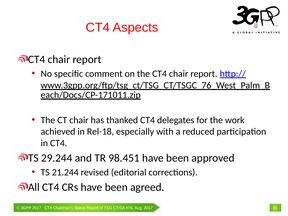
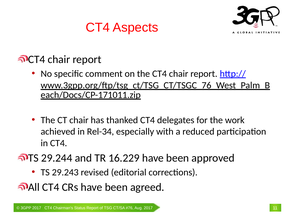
Rel-18: Rel-18 -> Rel-34
98.451: 98.451 -> 16.229
21.244: 21.244 -> 29.243
